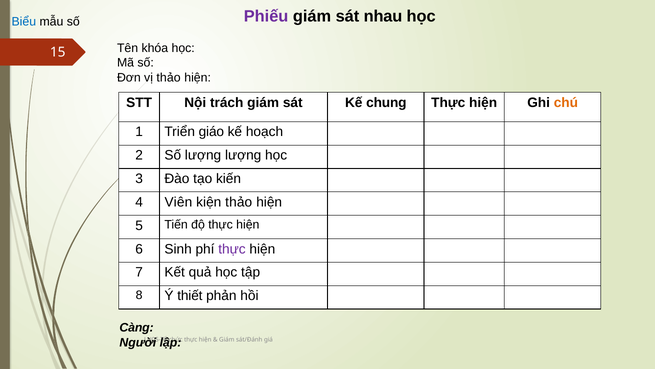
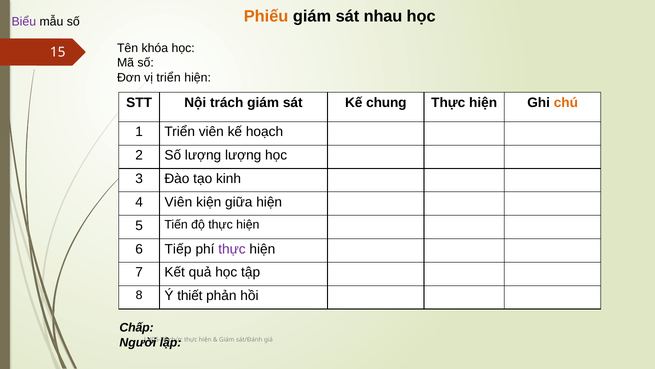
Phiếu colour: purple -> orange
Biểu colour: blue -> purple
vị thảo: thảo -> triển
Triển giáo: giáo -> viên
kiến: kiến -> kinh
kiện thảo: thảo -> giữa
Sinh: Sinh -> Tiếp
Càng: Càng -> Chấp
